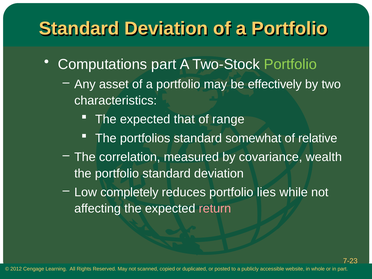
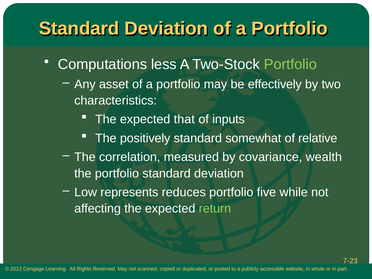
Computations part: part -> less
range: range -> inputs
portfolios: portfolios -> positively
completely: completely -> represents
lies: lies -> five
return colour: pink -> light green
